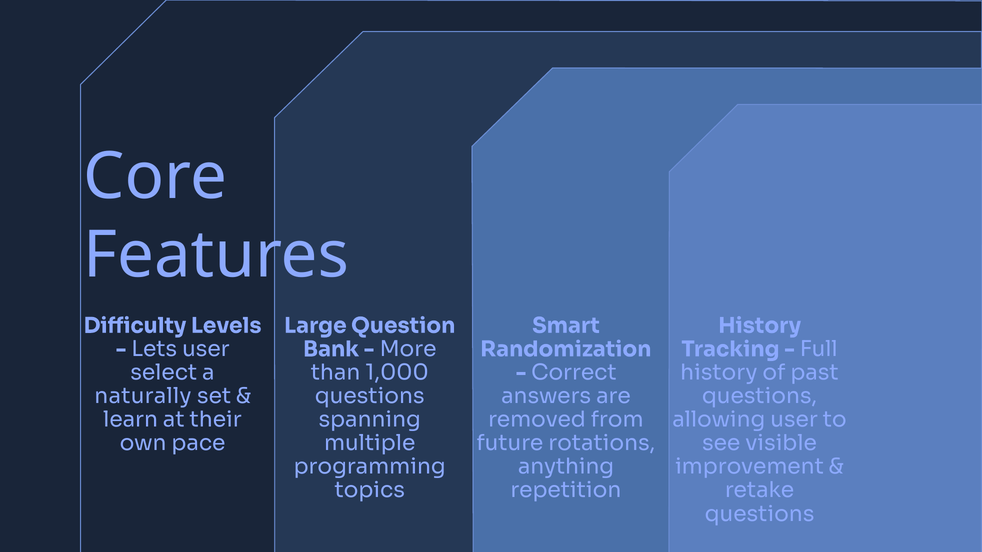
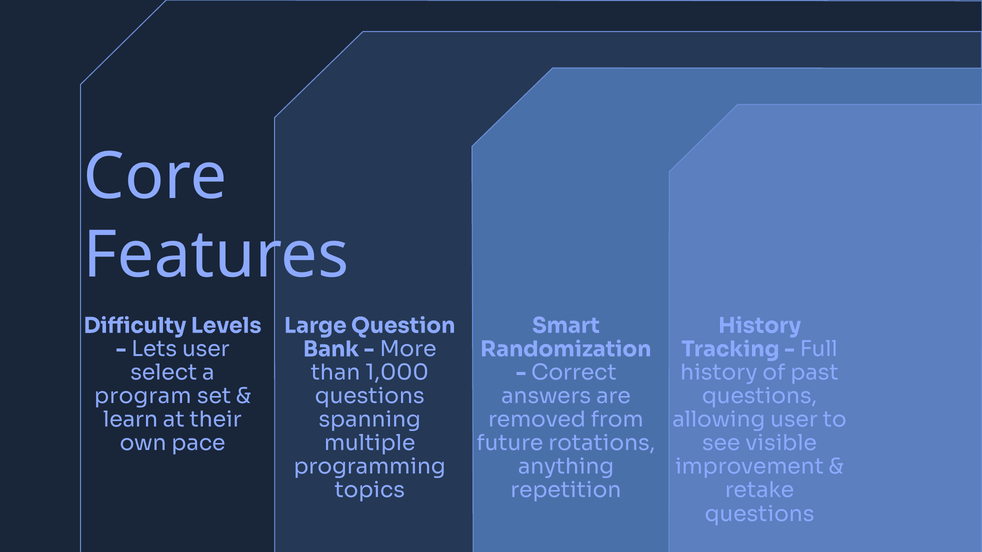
naturally: naturally -> program
